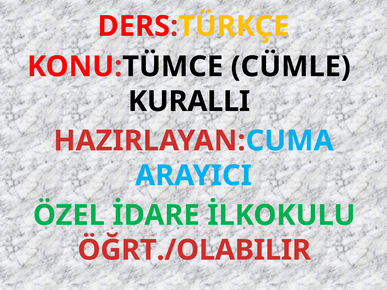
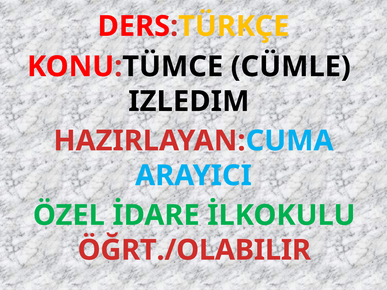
KURALLI: KURALLI -> IZLEDIM
